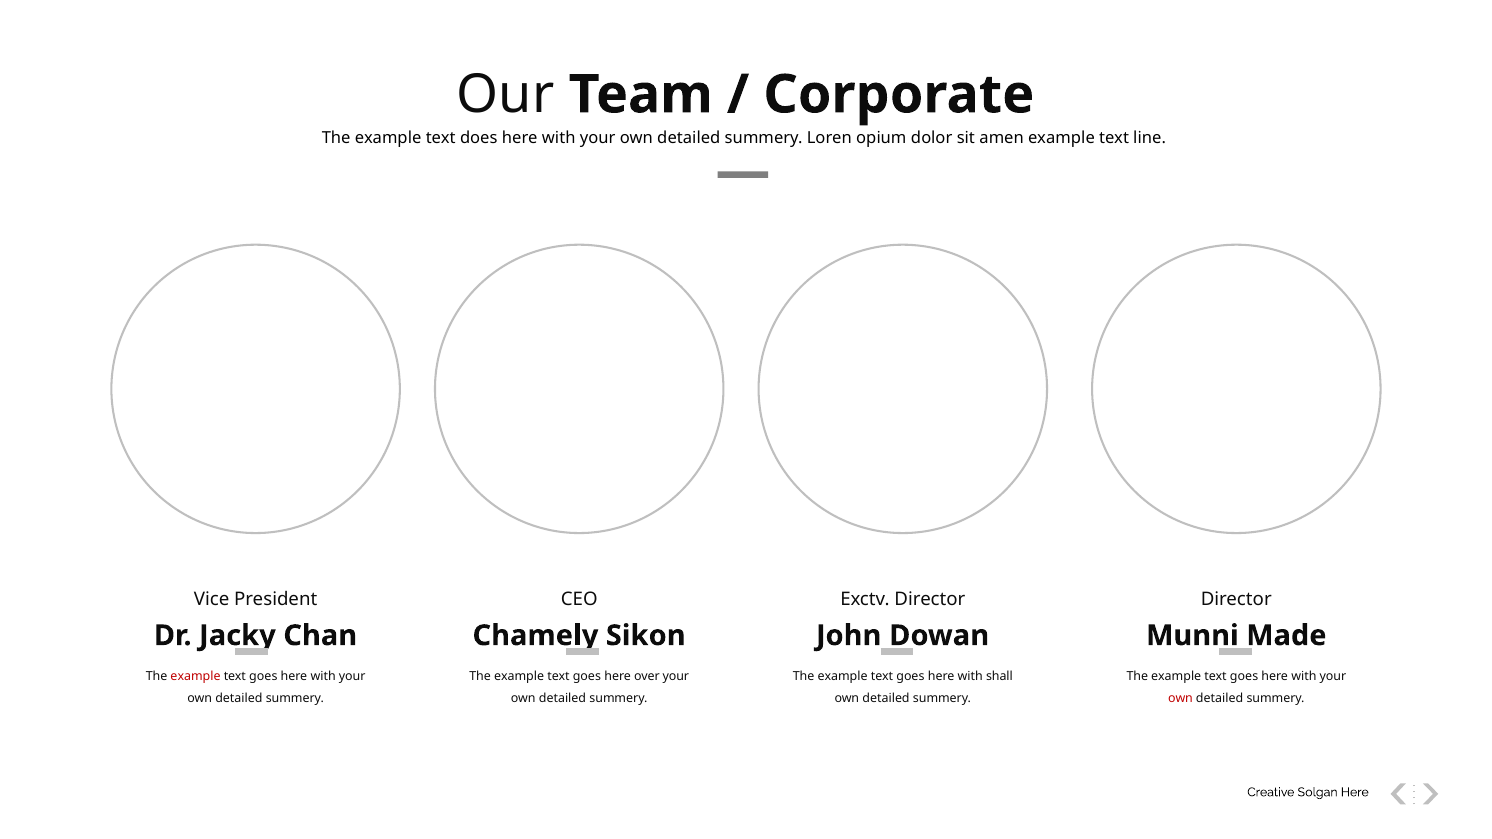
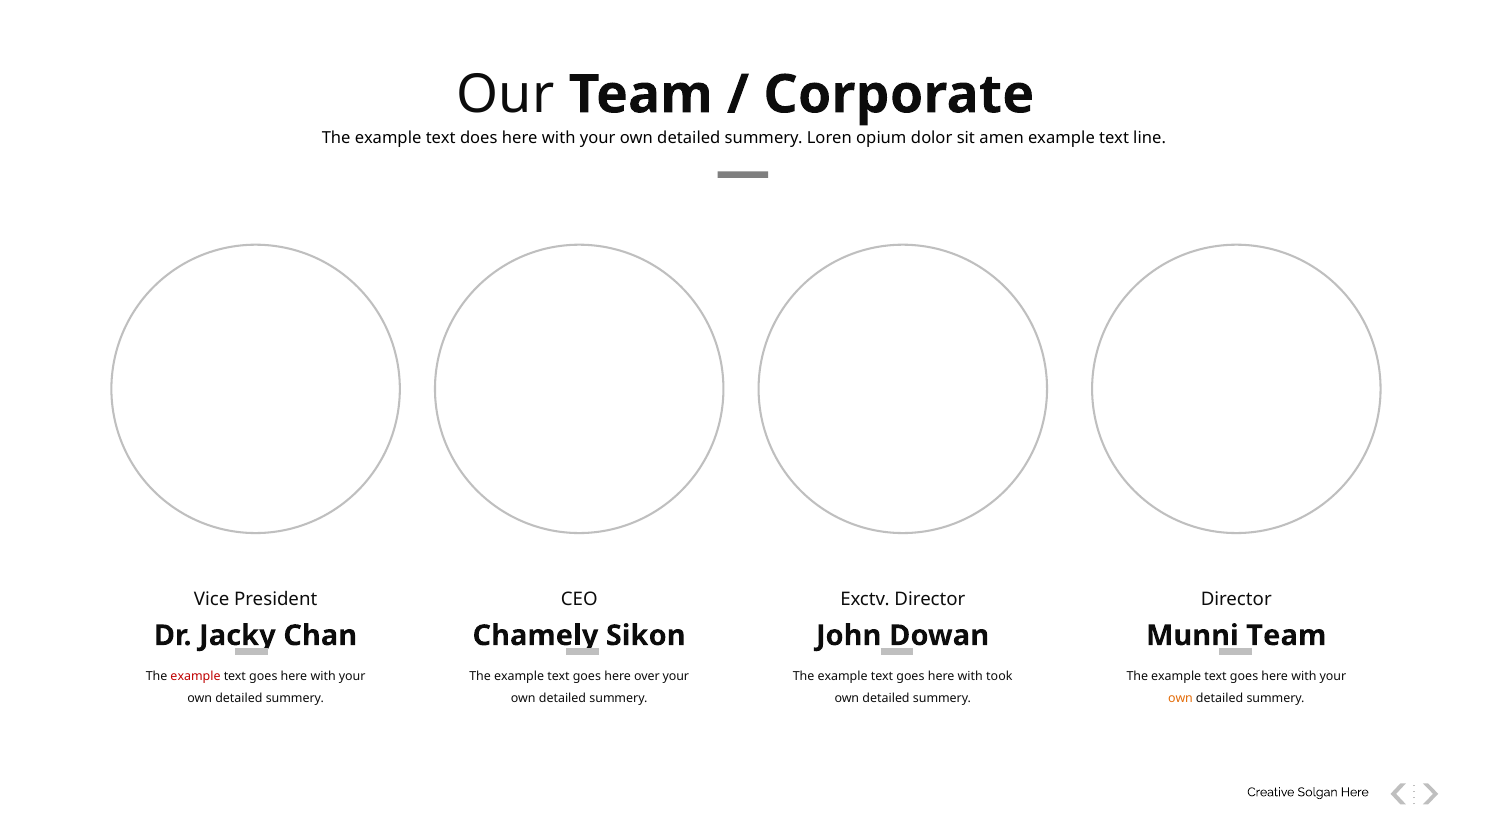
Made at (1286, 636): Made -> Team
shall: shall -> took
own at (1180, 699) colour: red -> orange
